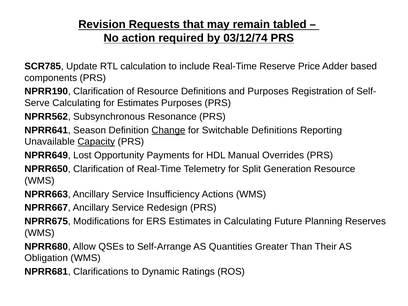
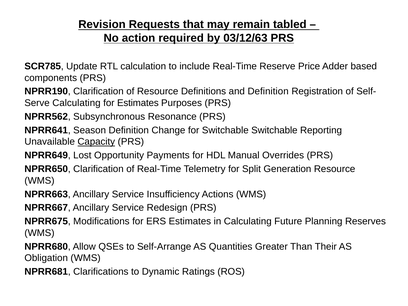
03/12/74: 03/12/74 -> 03/12/63
and Purposes: Purposes -> Definition
Change underline: present -> none
Switchable Definitions: Definitions -> Switchable
